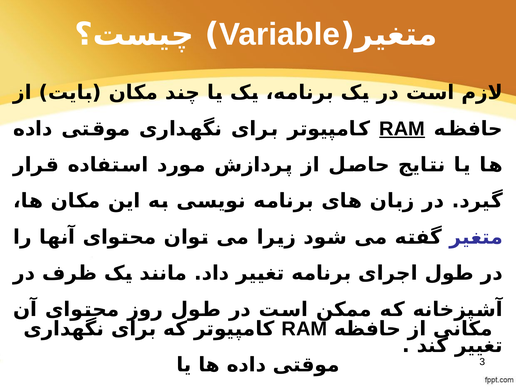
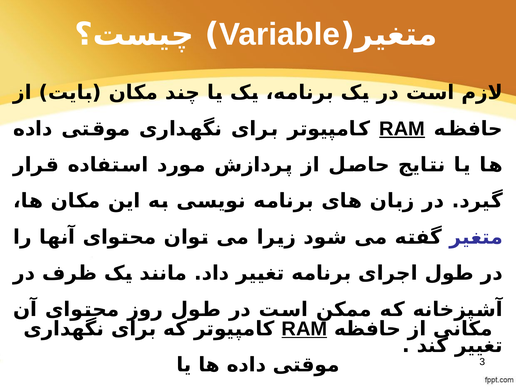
RAM at (304, 329) underline: none -> present
